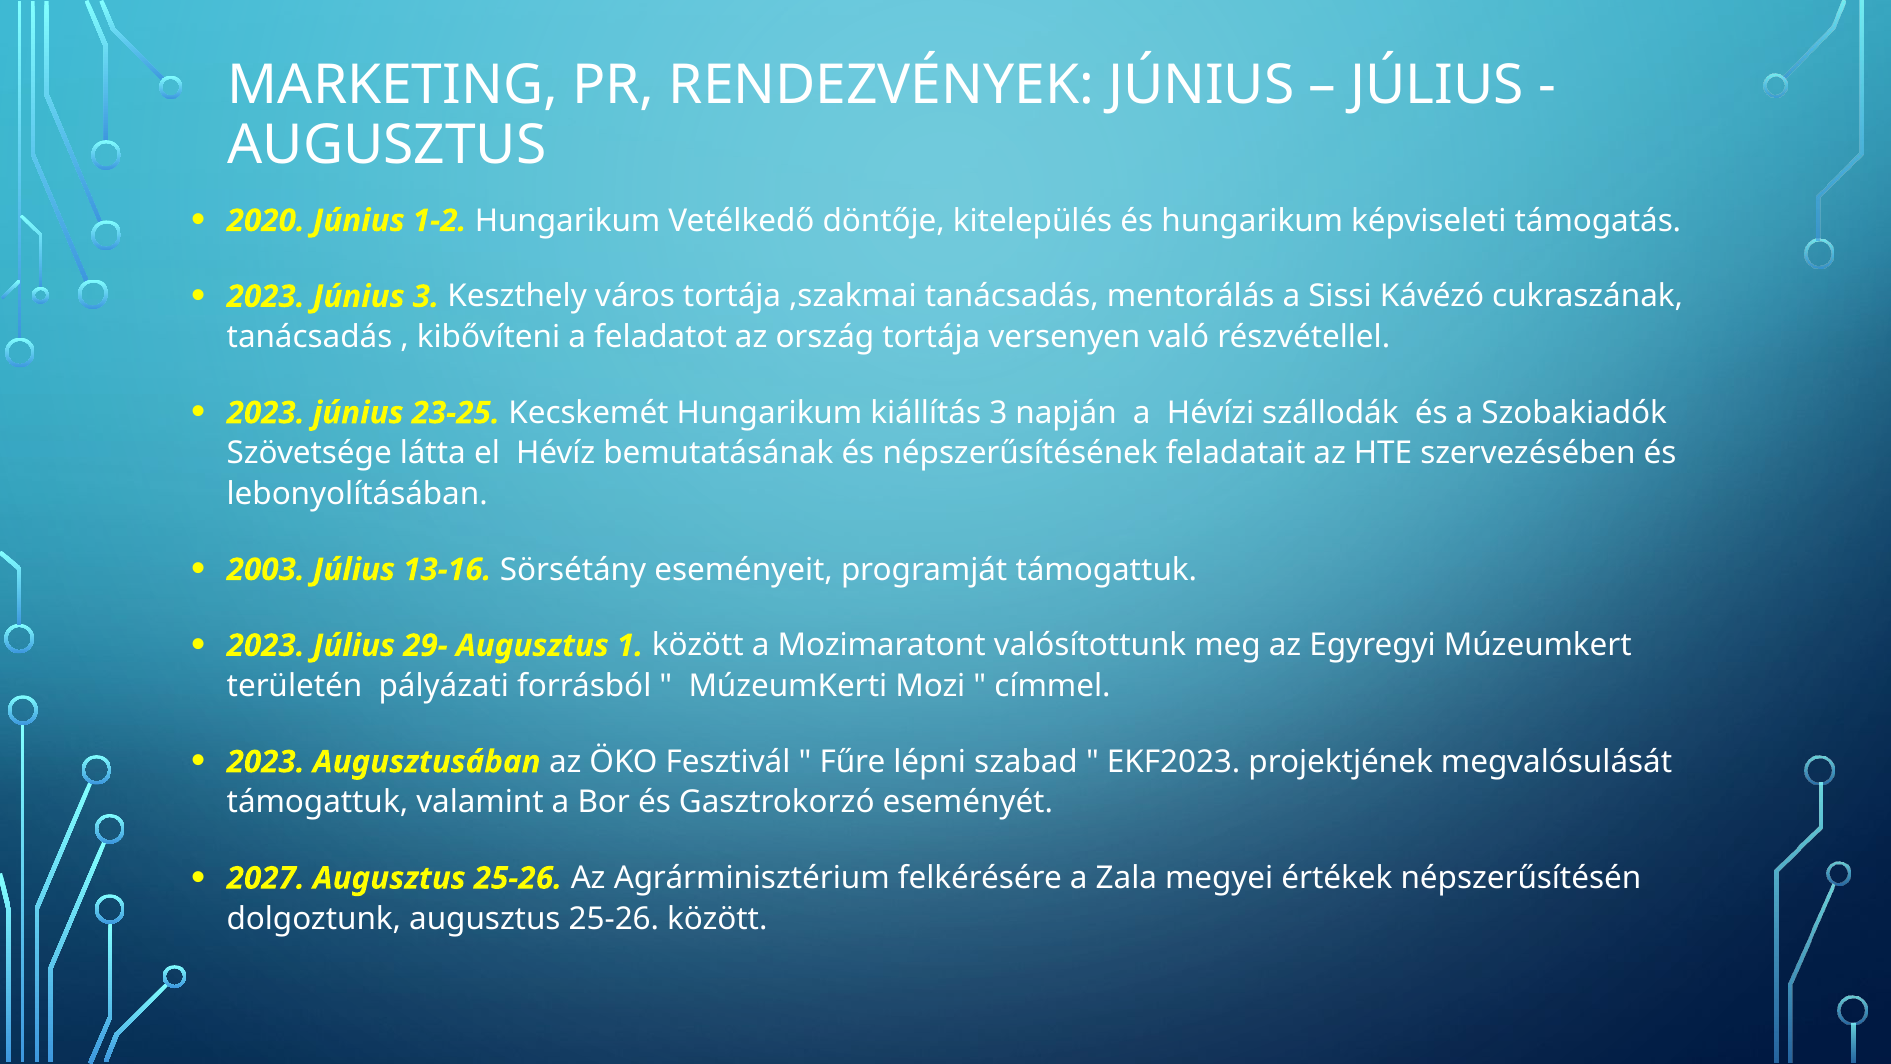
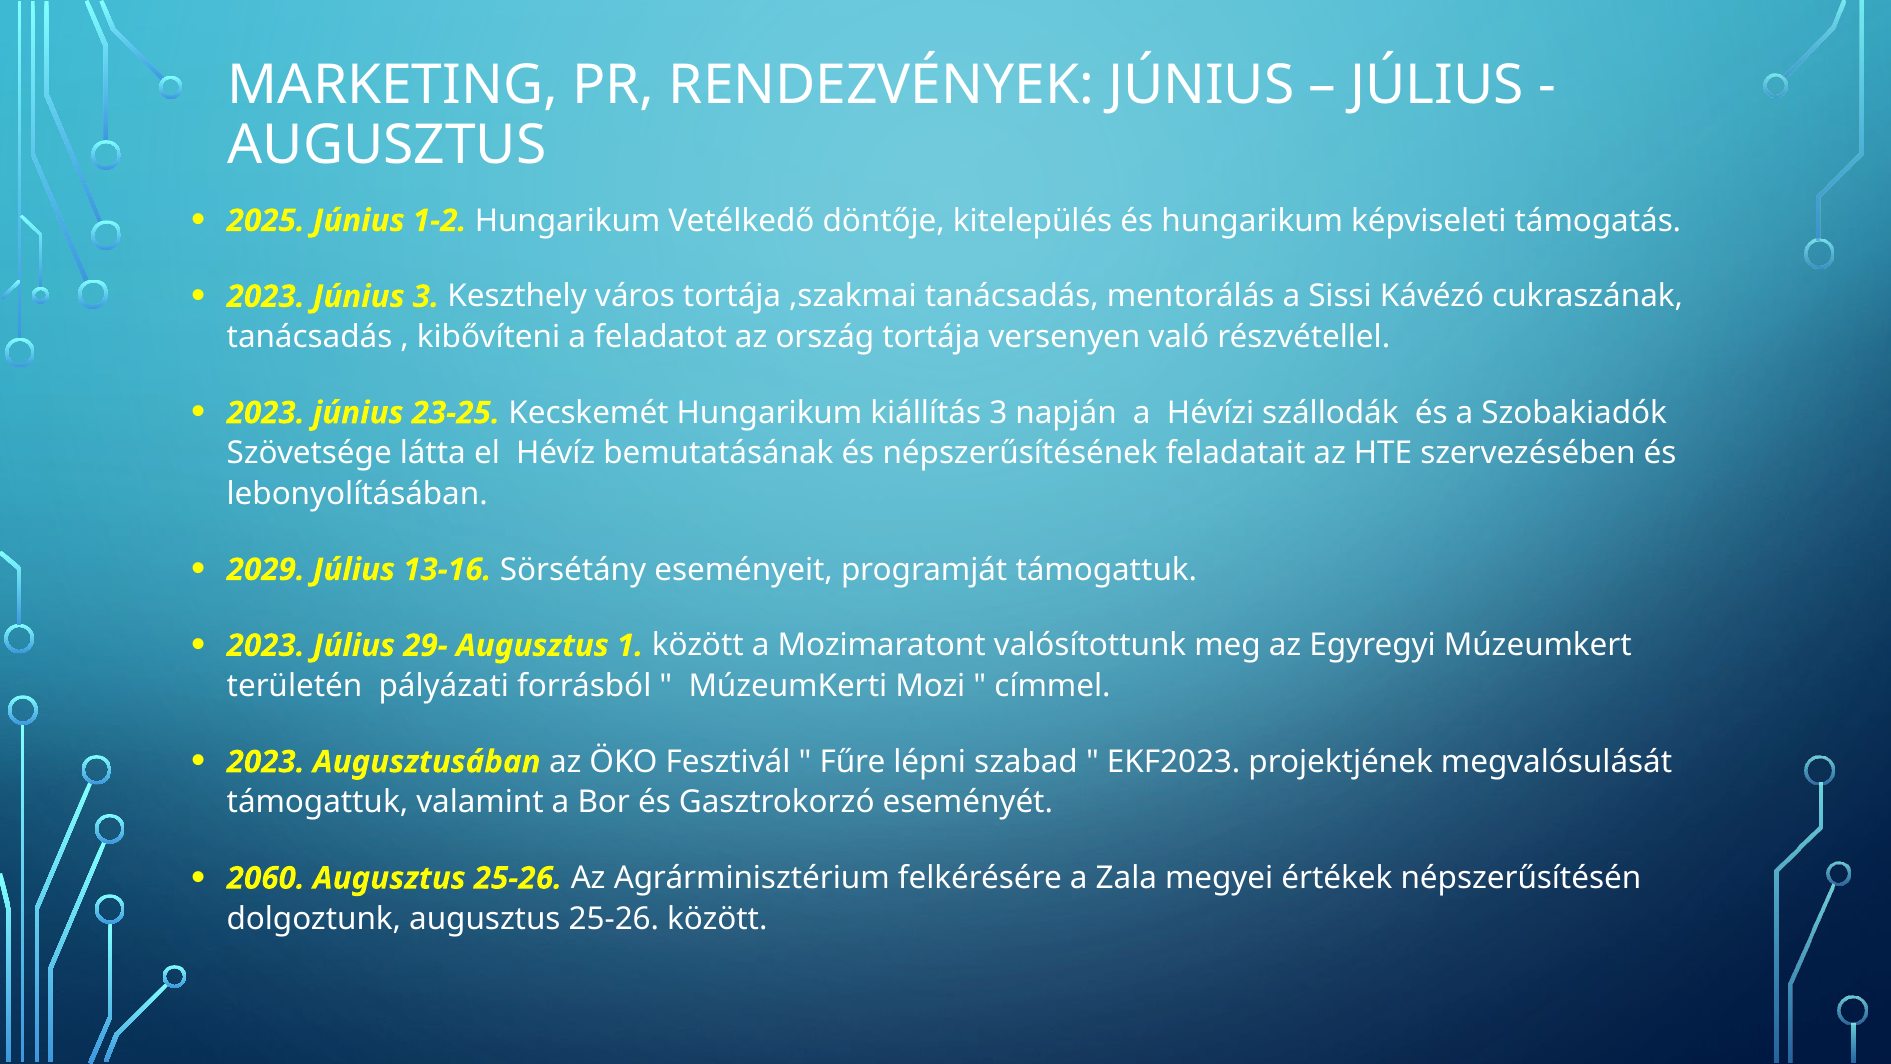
2020: 2020 -> 2025
2003: 2003 -> 2029
2027: 2027 -> 2060
